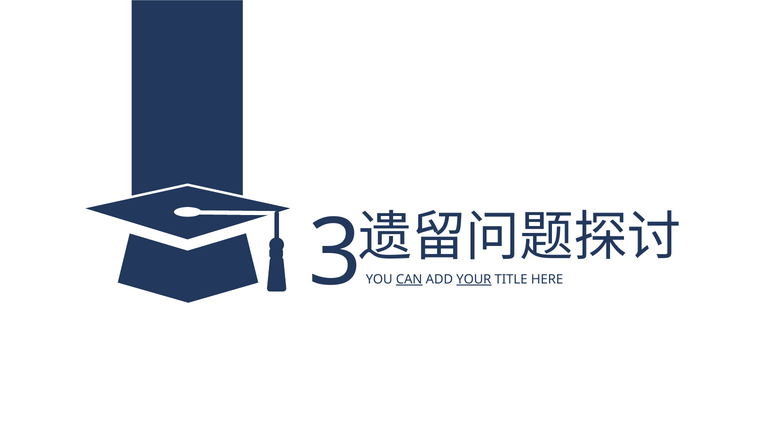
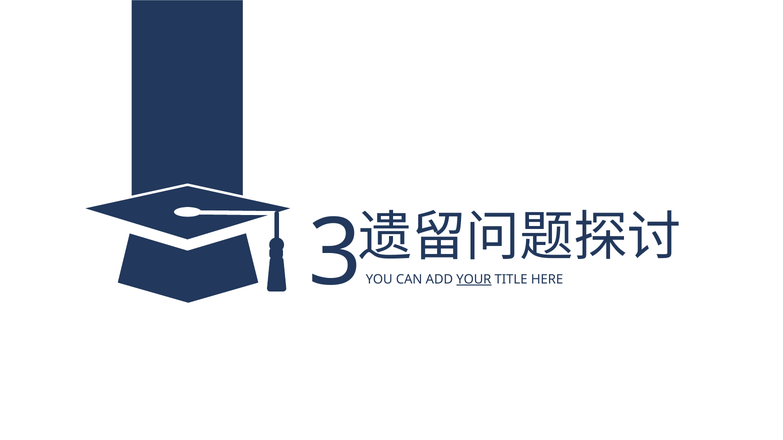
CAN underline: present -> none
